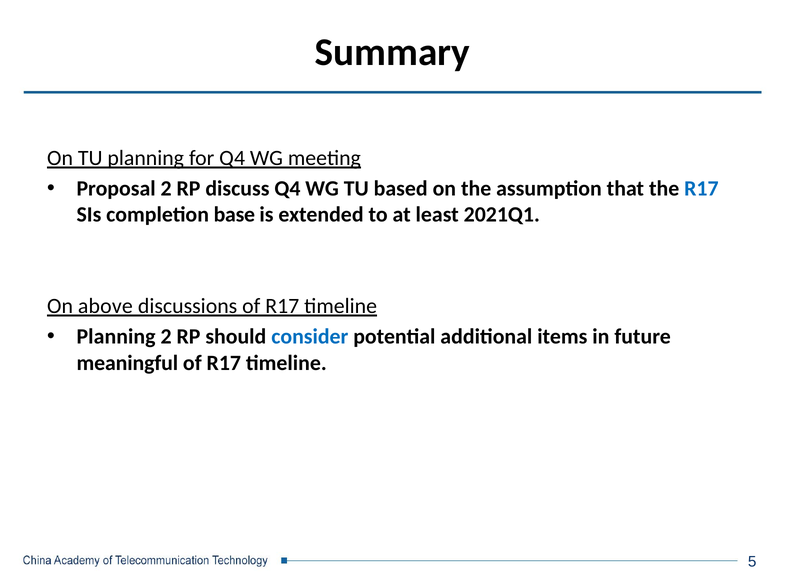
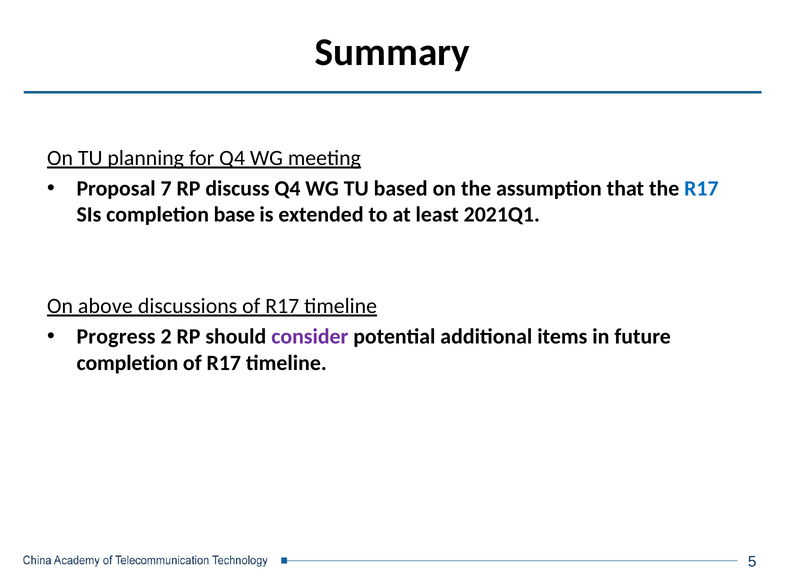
Proposal 2: 2 -> 7
Planning at (116, 337): Planning -> Progress
consider colour: blue -> purple
meaningful at (127, 363): meaningful -> completion
